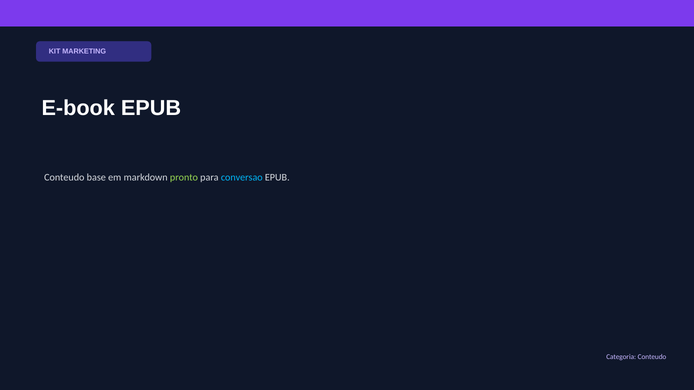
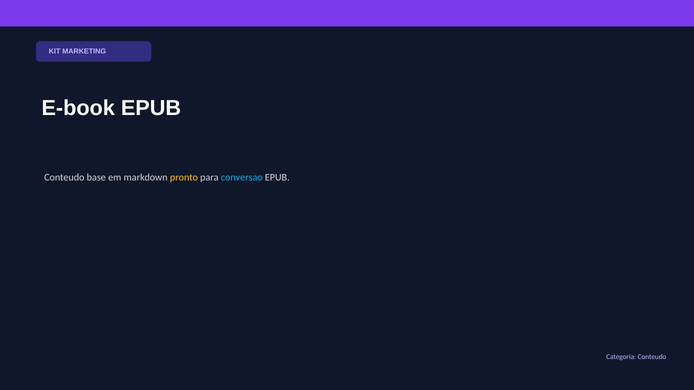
pronto colour: light green -> yellow
